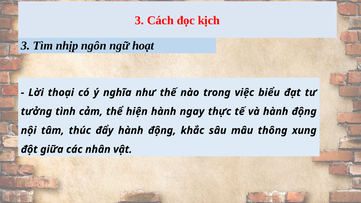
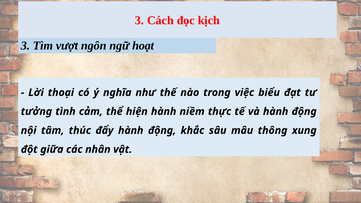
nhịp: nhịp -> vượt
ngay: ngay -> niềm
